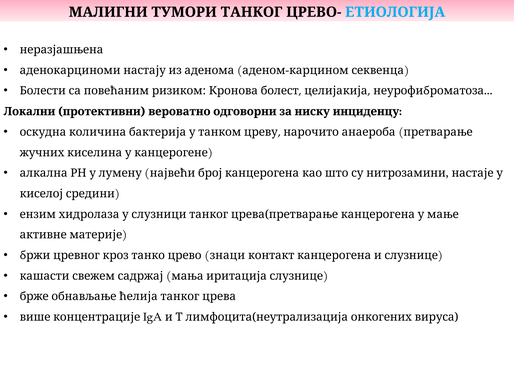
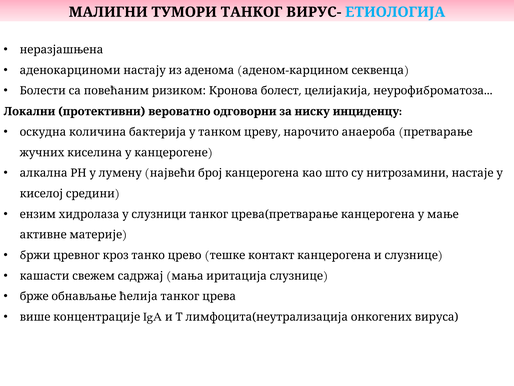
ЦРЕВО-: ЦРЕВО- -> ВИРУС-
знаци: знаци -> тешке
